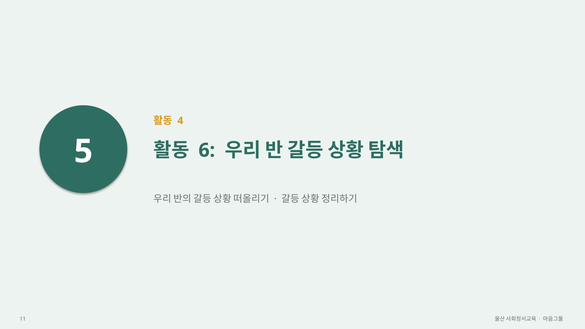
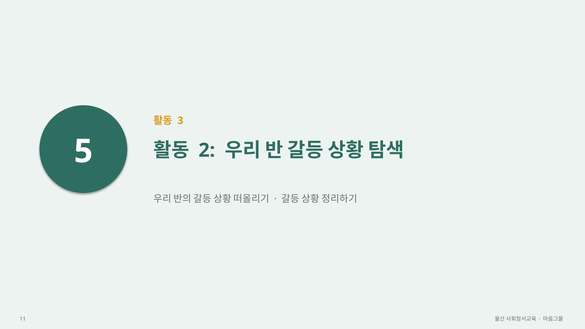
4: 4 -> 3
6: 6 -> 2
